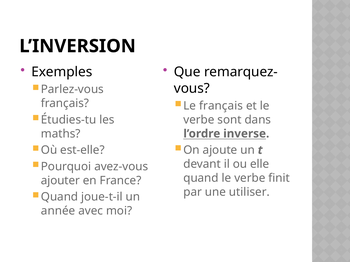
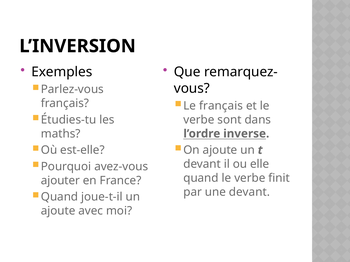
une utiliser: utiliser -> devant
année at (58, 211): année -> ajoute
